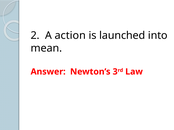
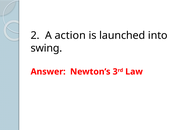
mean: mean -> swing
